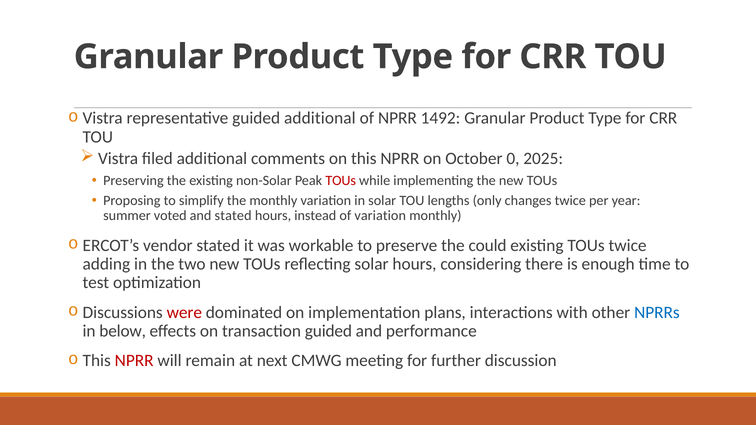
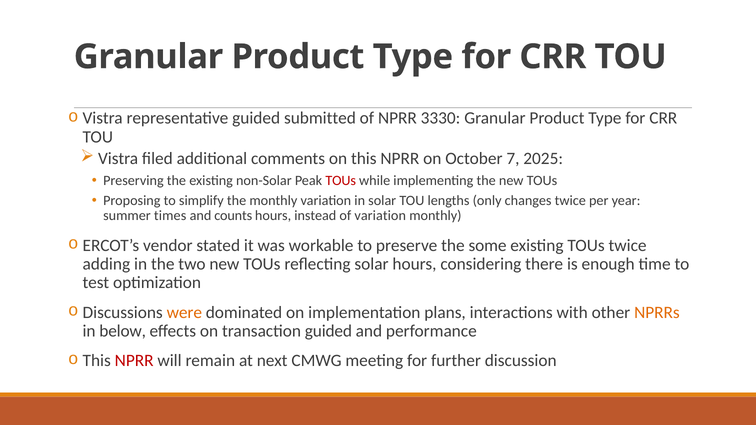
guided additional: additional -> submitted
1492: 1492 -> 3330
0: 0 -> 7
voted: voted -> times
and stated: stated -> counts
could: could -> some
were colour: red -> orange
NPRRs colour: blue -> orange
